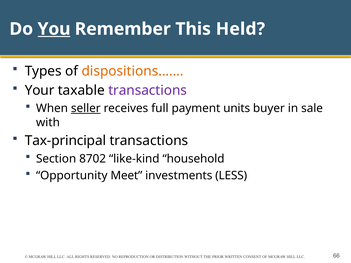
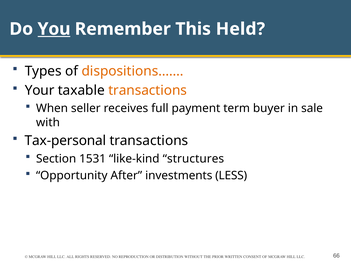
transactions at (148, 90) colour: purple -> orange
seller underline: present -> none
units: units -> term
Tax-principal: Tax-principal -> Tax-personal
8702: 8702 -> 1531
household: household -> structures
Meet: Meet -> After
